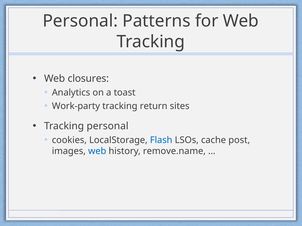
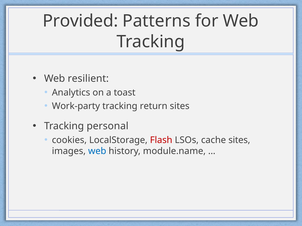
Personal at (80, 21): Personal -> Provided
closures: closures -> resilient
Flash colour: blue -> red
cache post: post -> sites
remove.name: remove.name -> module.name
